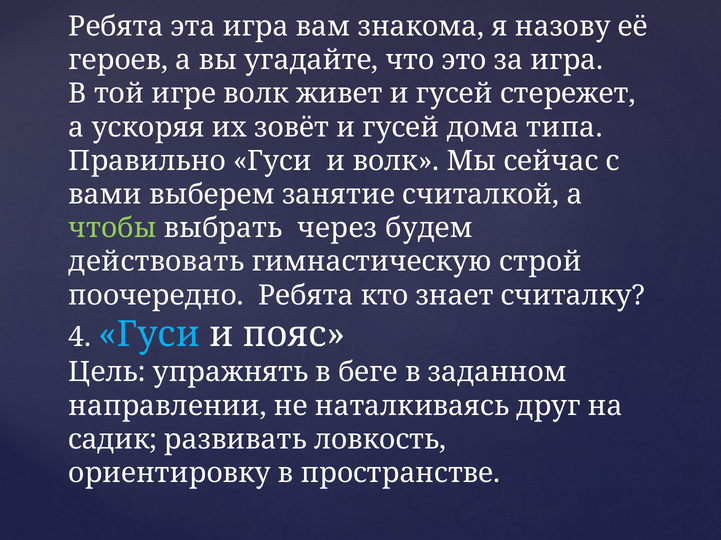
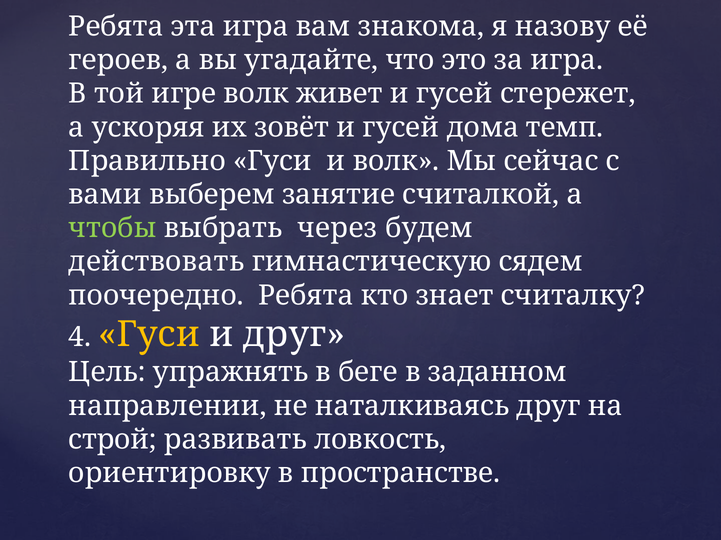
типа: типа -> темп
строй: строй -> сядем
Гуси at (149, 335) colour: light blue -> yellow
и пояс: пояс -> друг
садик: садик -> строй
